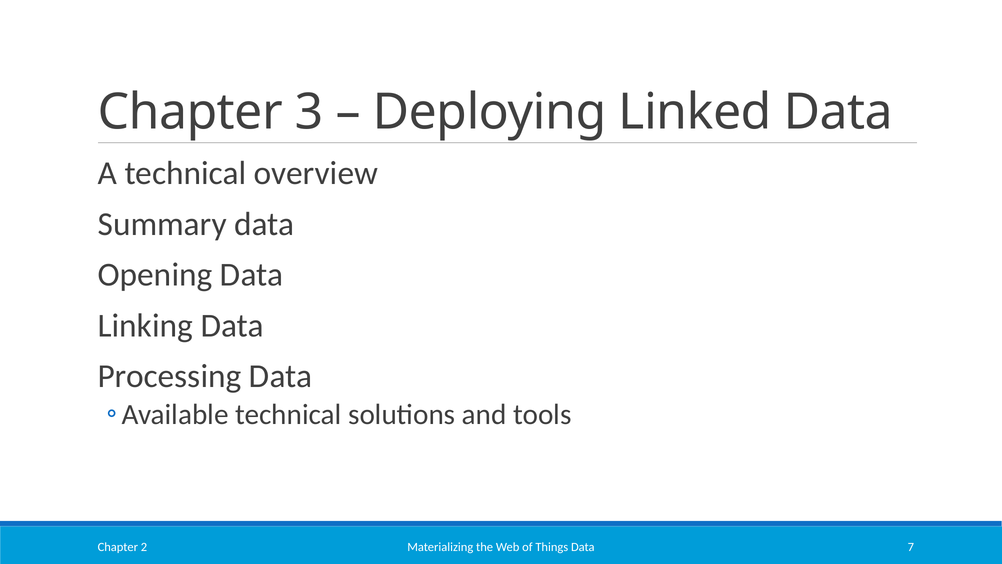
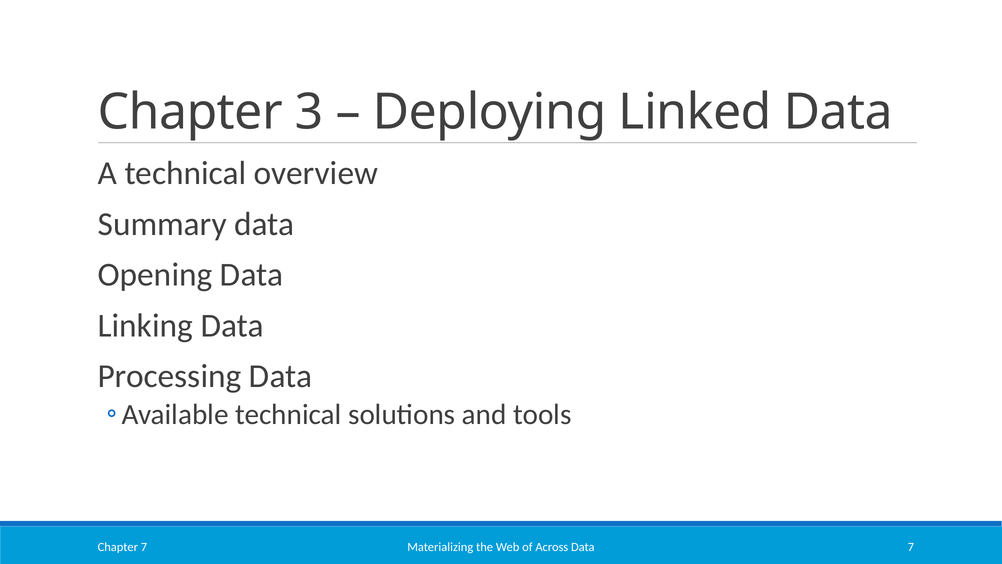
Things: Things -> Across
Chapter 2: 2 -> 7
